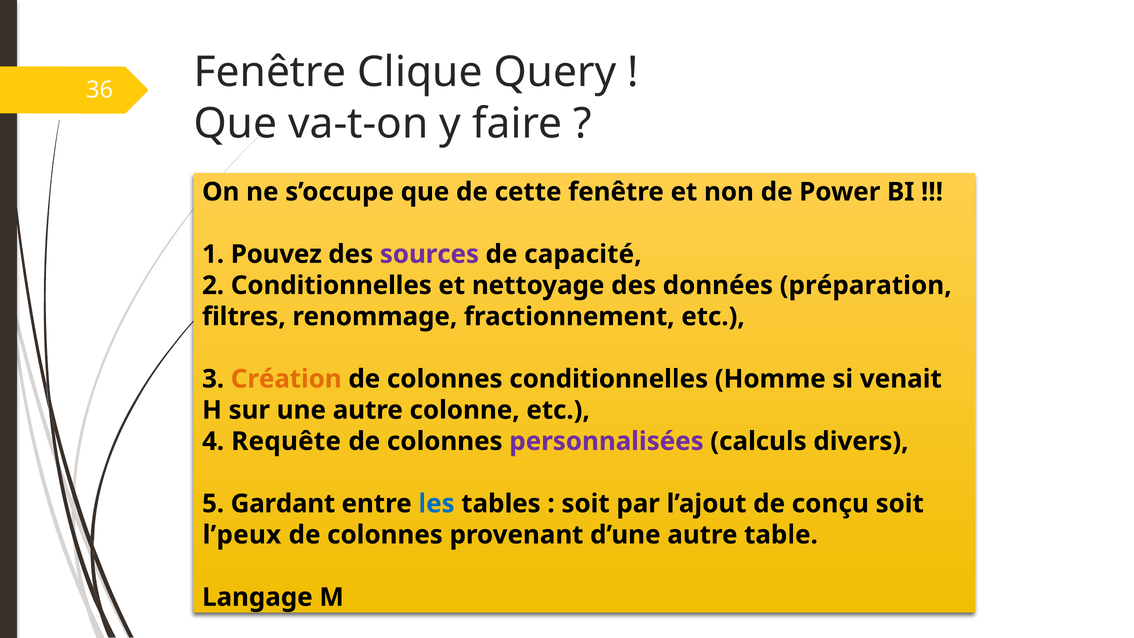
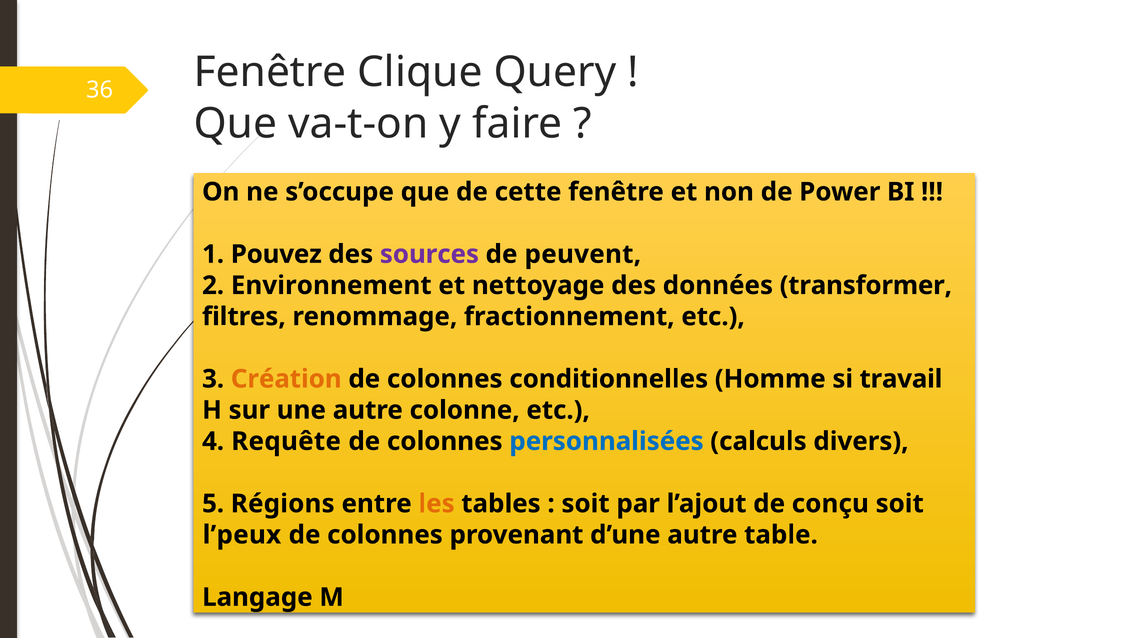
capacité: capacité -> peuvent
2 Conditionnelles: Conditionnelles -> Environnement
préparation: préparation -> transformer
venait: venait -> travail
personnalisées colour: purple -> blue
Gardant: Gardant -> Régions
les colour: blue -> orange
